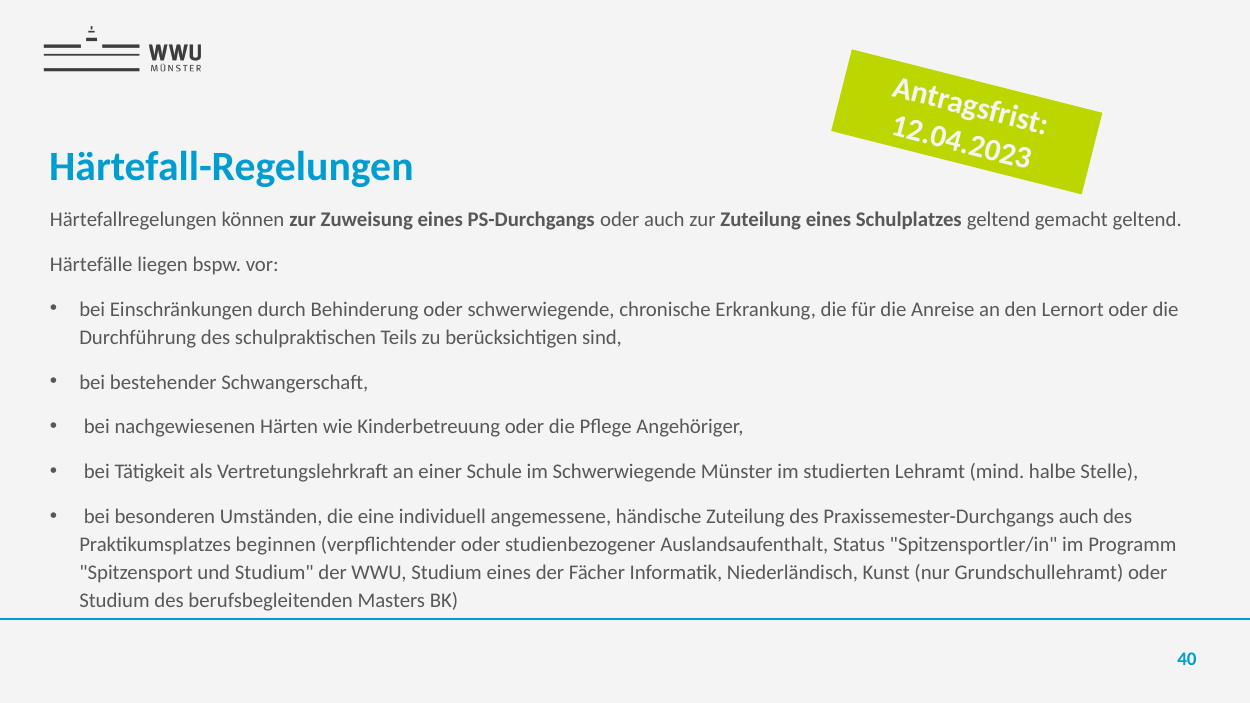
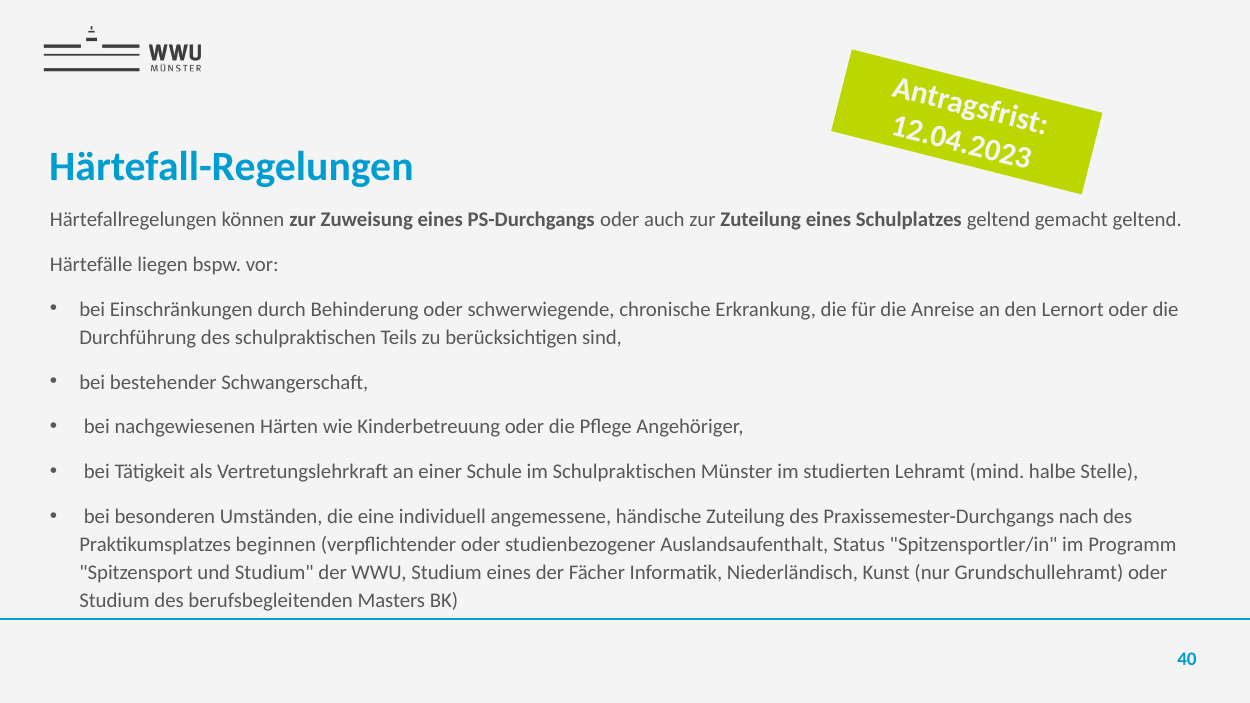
im Schwerwiegende: Schwerwiegende -> Schulpraktischen
Praxissemester-Durchgangs auch: auch -> nach
